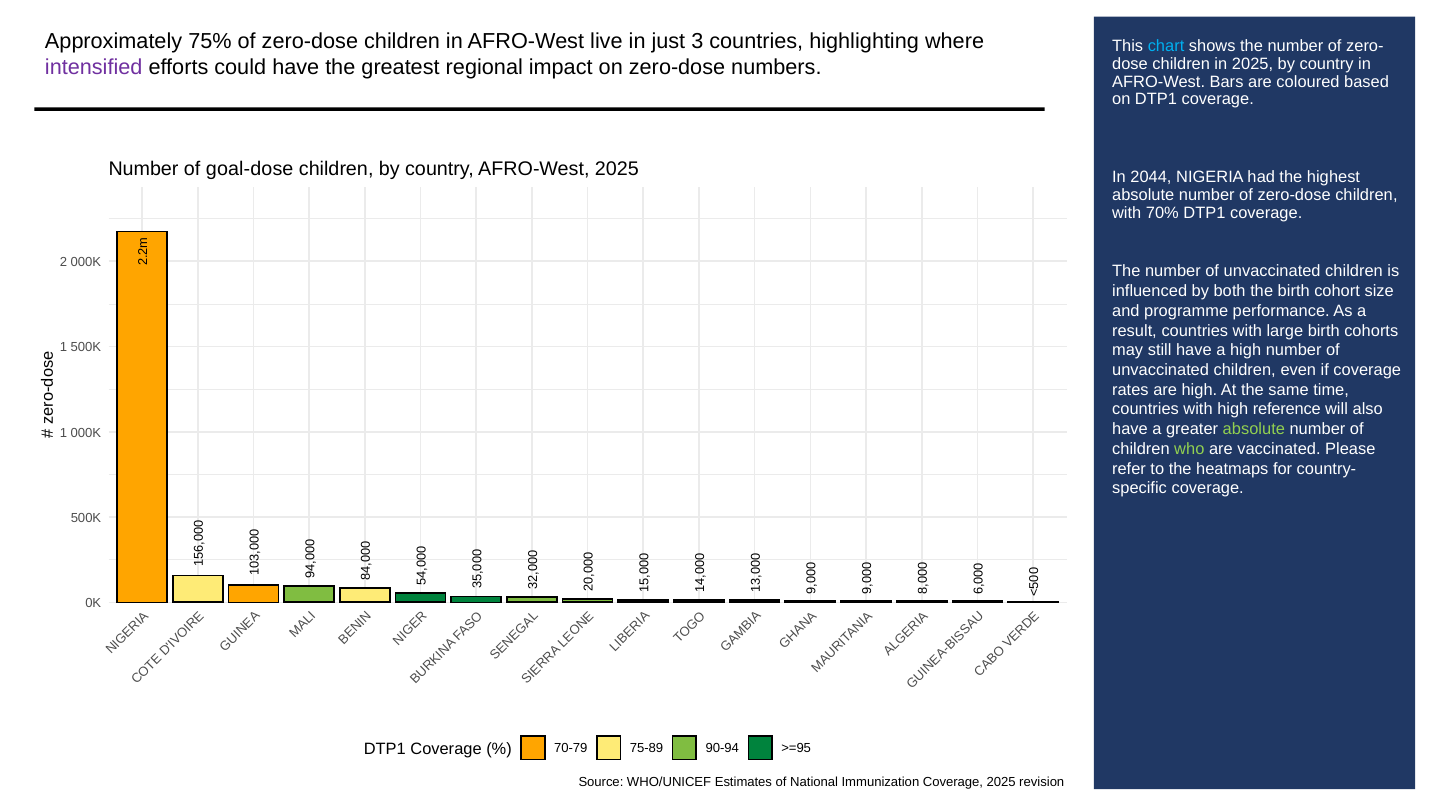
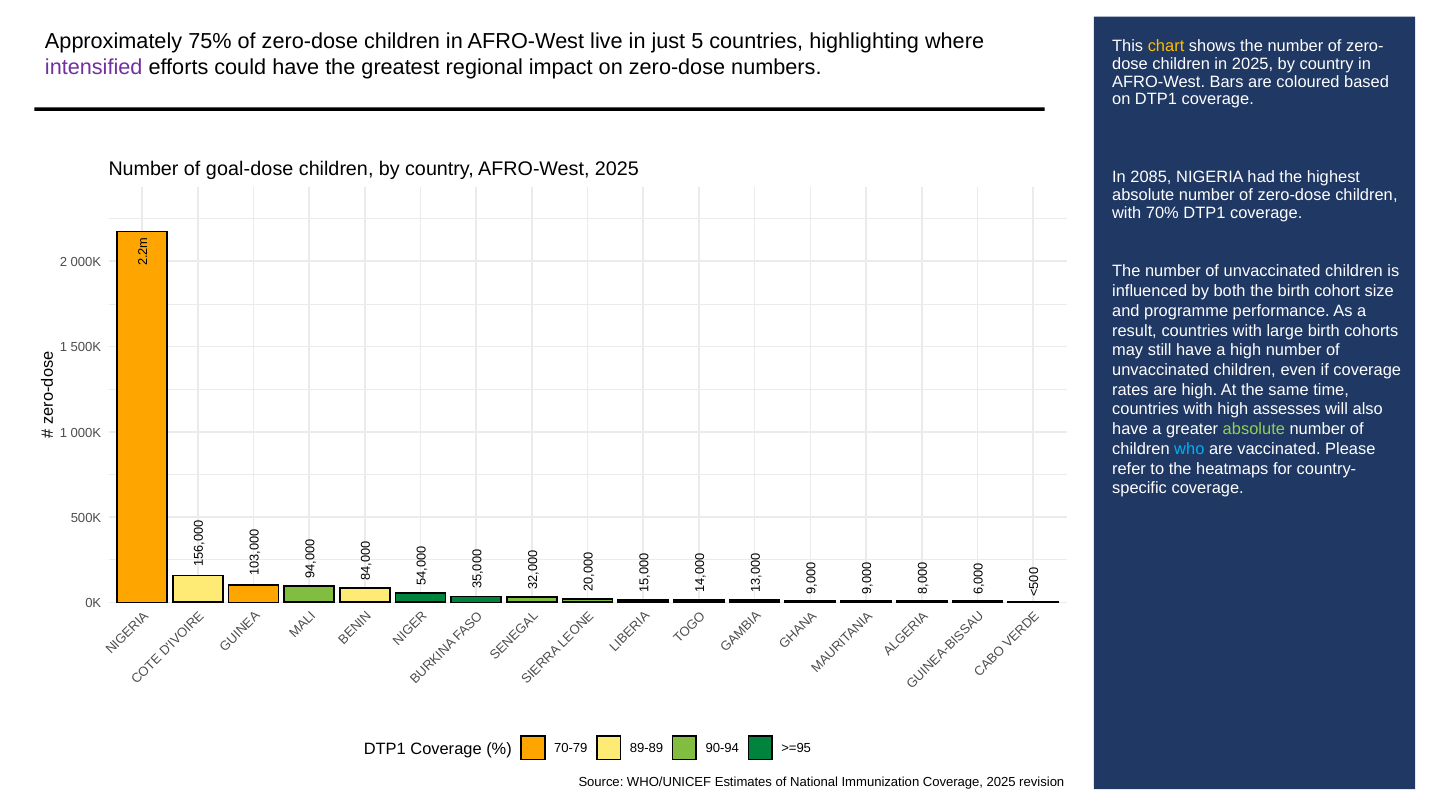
just 3: 3 -> 5
chart colour: light blue -> yellow
2044: 2044 -> 2085
reference: reference -> assesses
who colour: light green -> light blue
75-89: 75-89 -> 89-89
